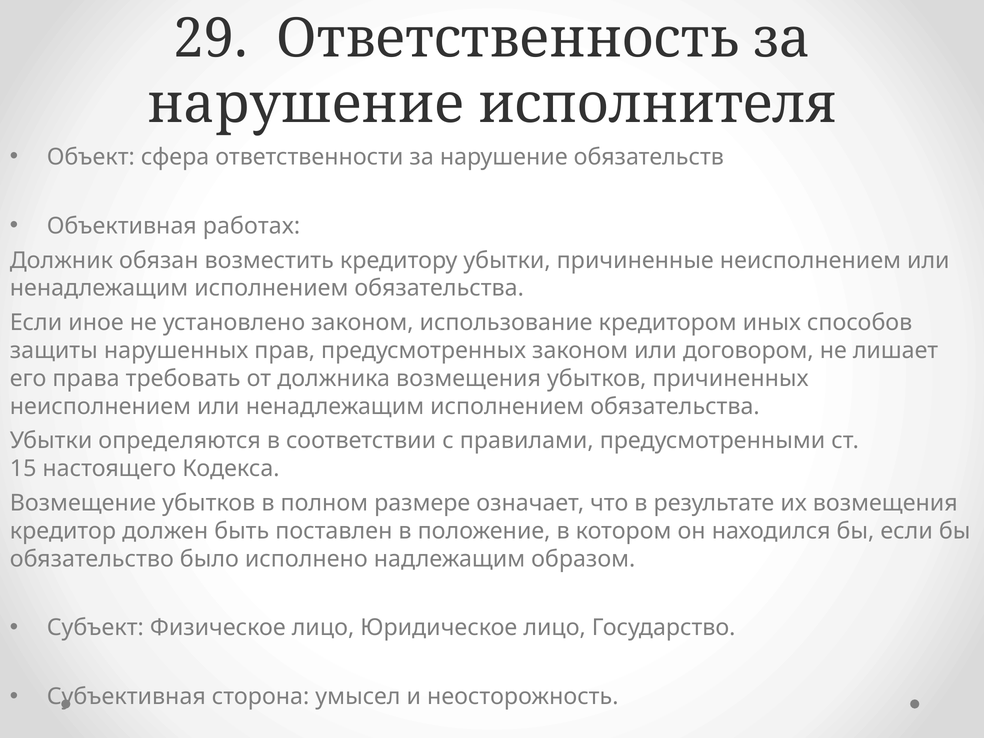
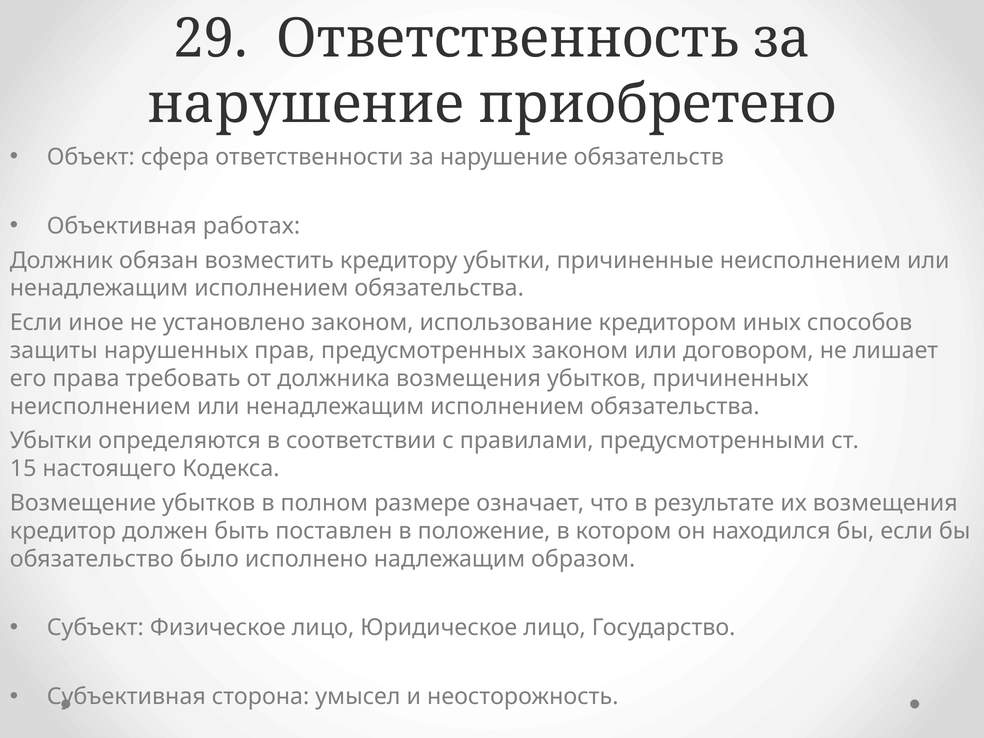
исполнителя: исполнителя -> приобретено
